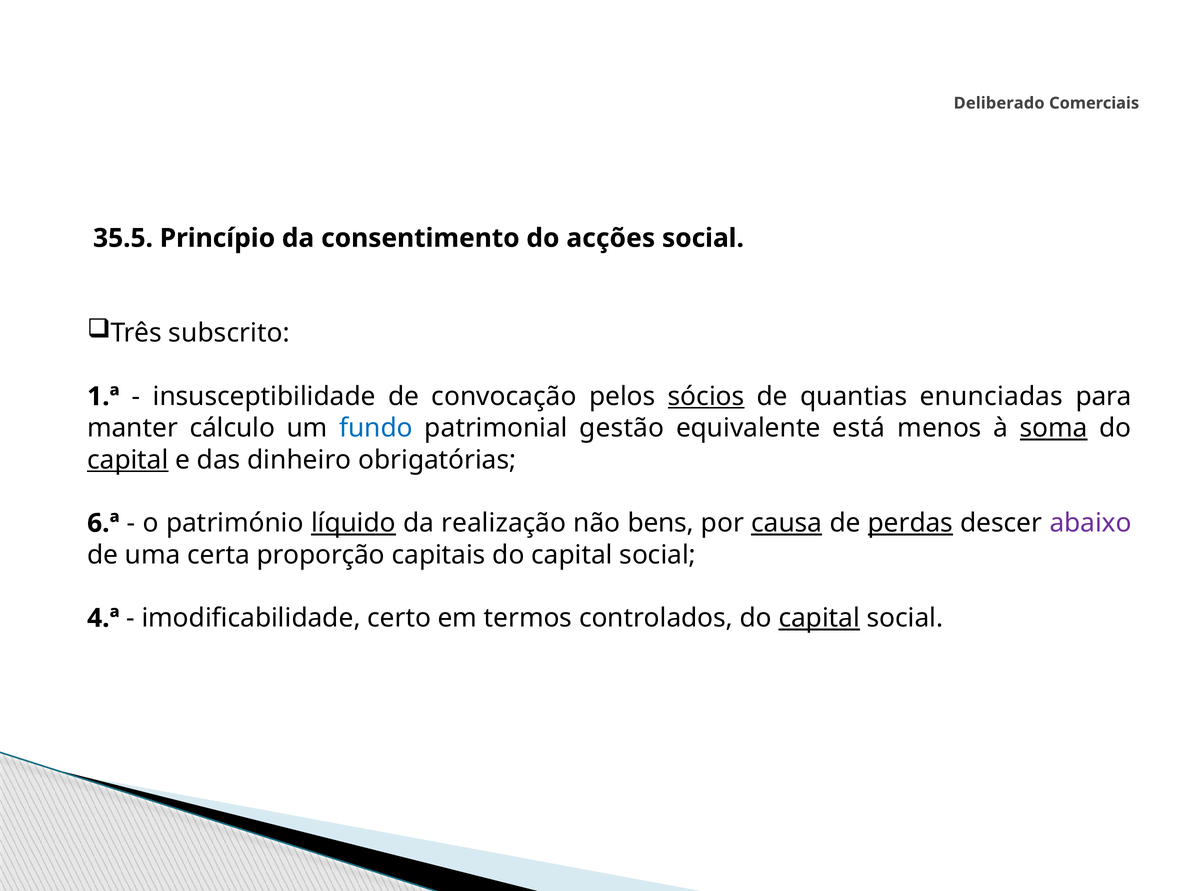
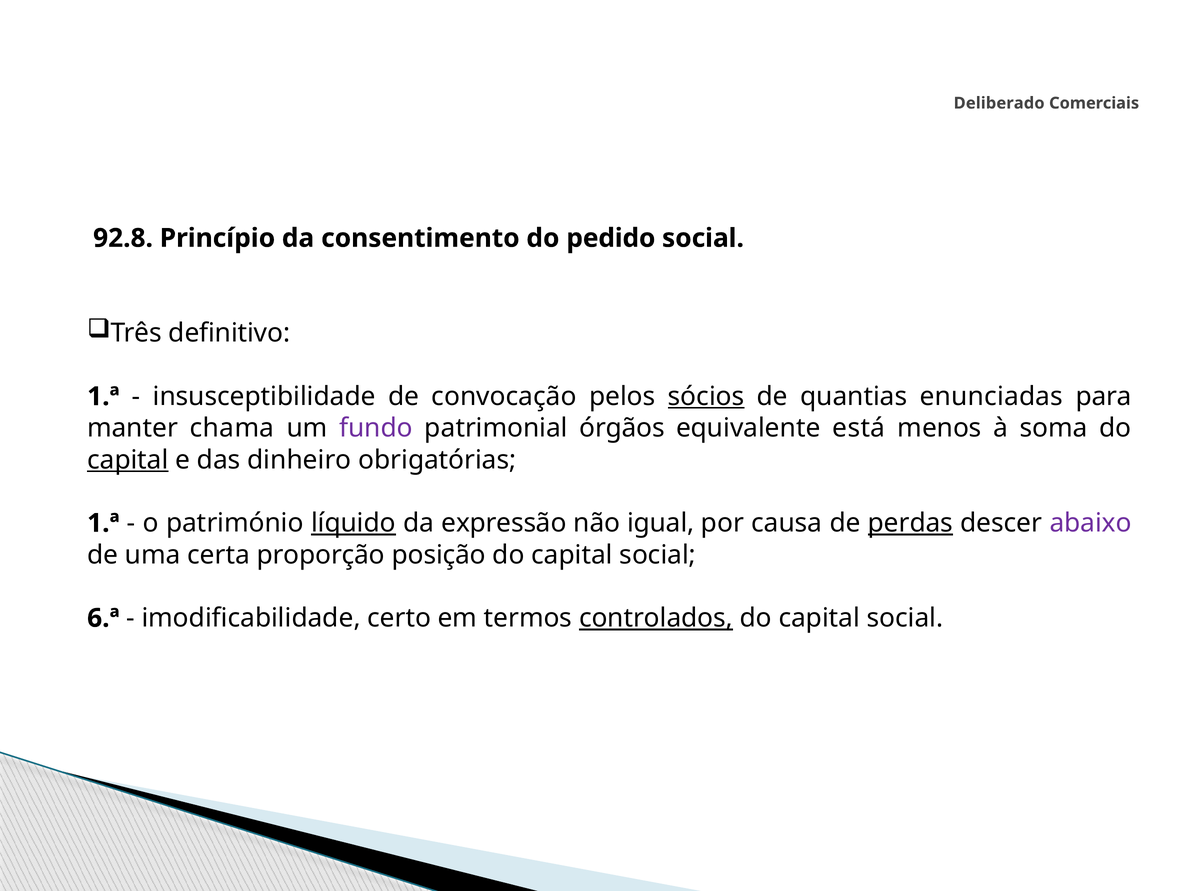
35.5: 35.5 -> 92.8
acções: acções -> pedido
subscrito: subscrito -> definitivo
cálculo: cálculo -> chama
fundo colour: blue -> purple
gestão: gestão -> órgãos
soma underline: present -> none
6.ª at (103, 523): 6.ª -> 1.ª
realização: realização -> expressão
bens: bens -> igual
causa underline: present -> none
capitais: capitais -> posição
4.ª: 4.ª -> 6.ª
controlados underline: none -> present
capital at (819, 618) underline: present -> none
